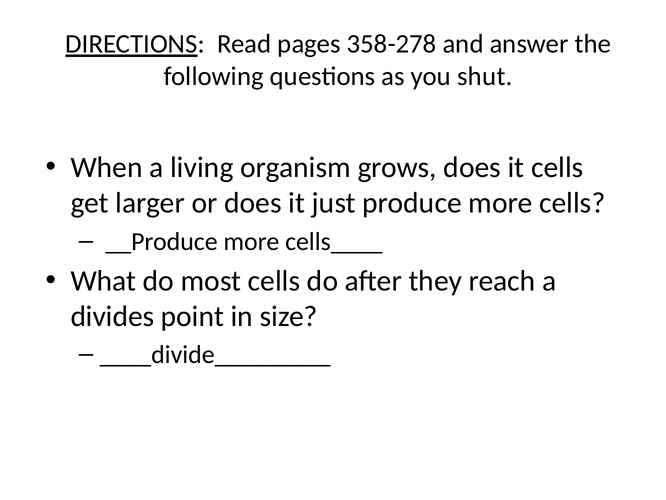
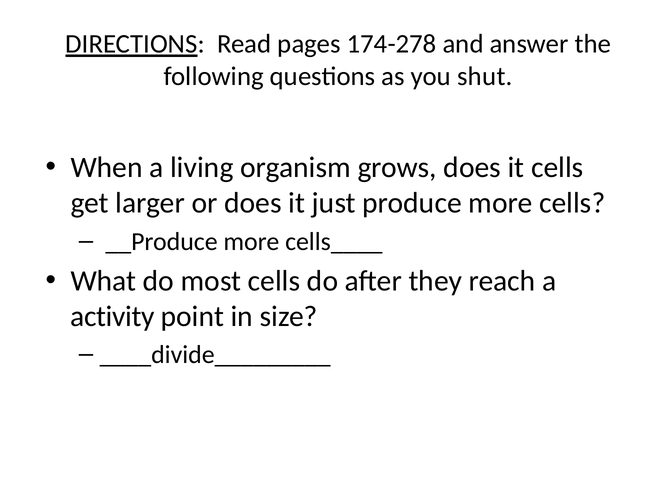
358-278: 358-278 -> 174-278
divides: divides -> activity
